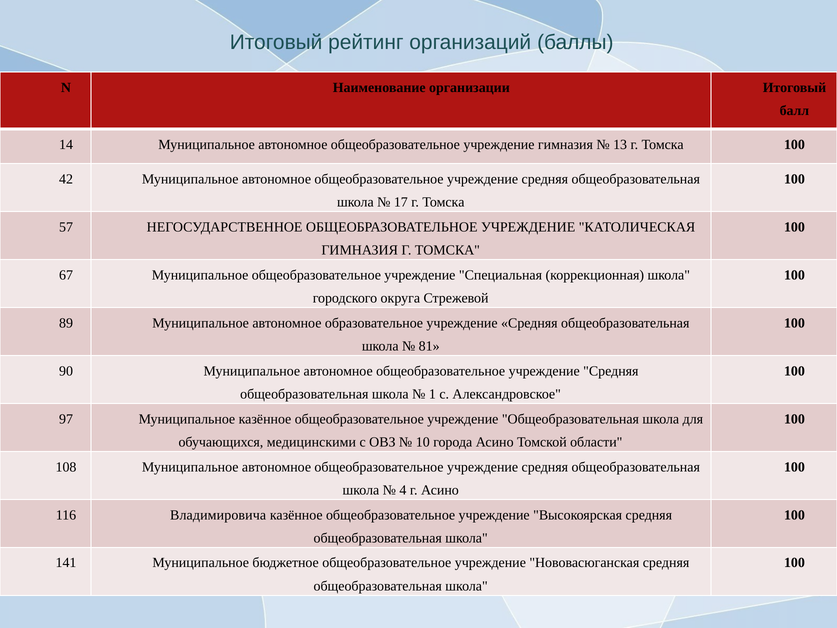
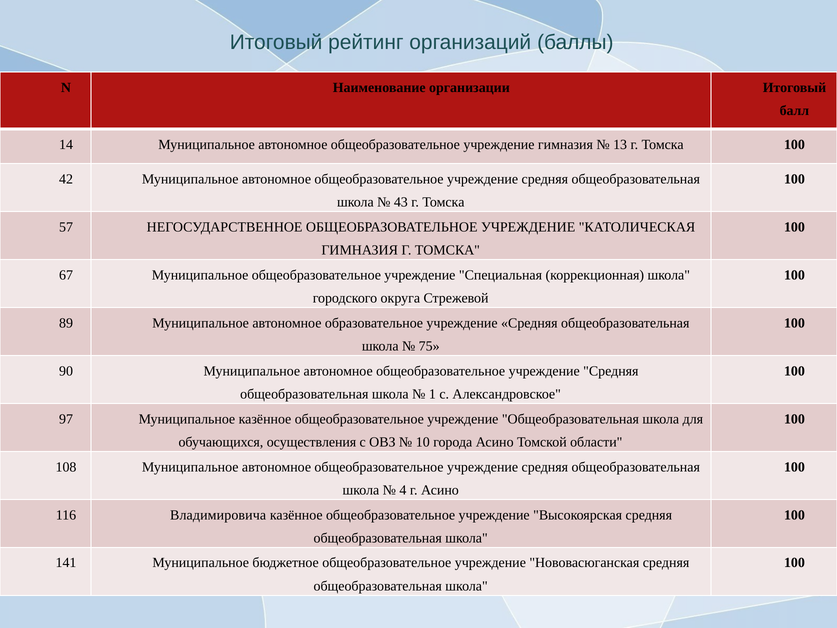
17: 17 -> 43
81: 81 -> 75
медицинскими: медицинскими -> осуществления
